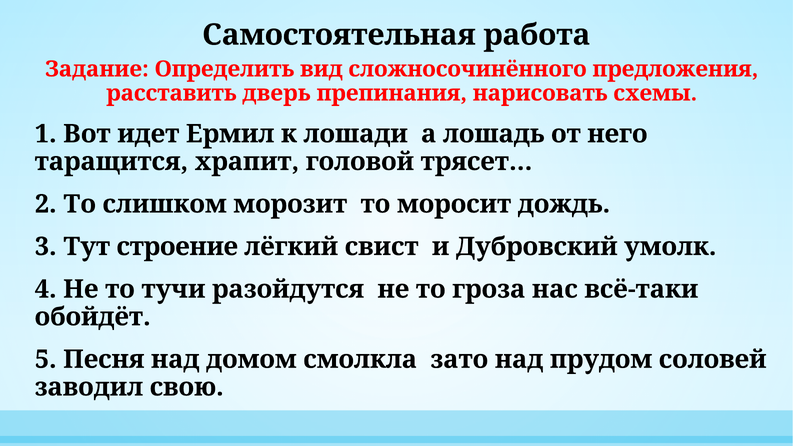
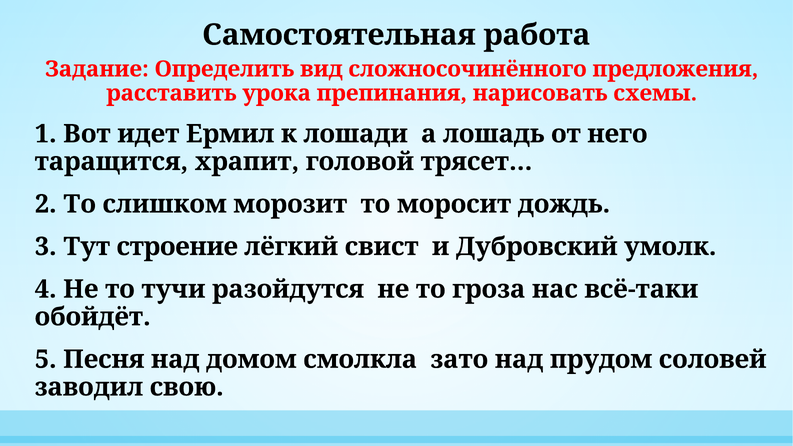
дверь: дверь -> урока
